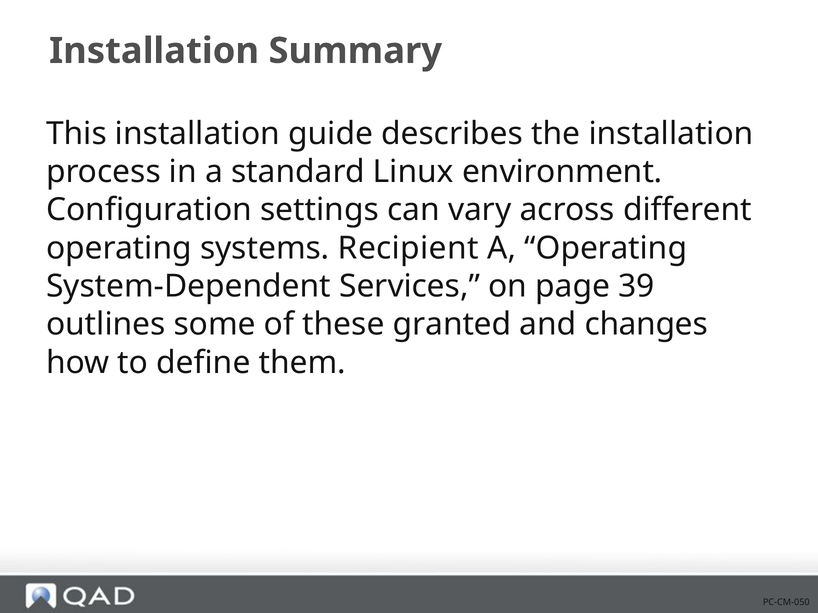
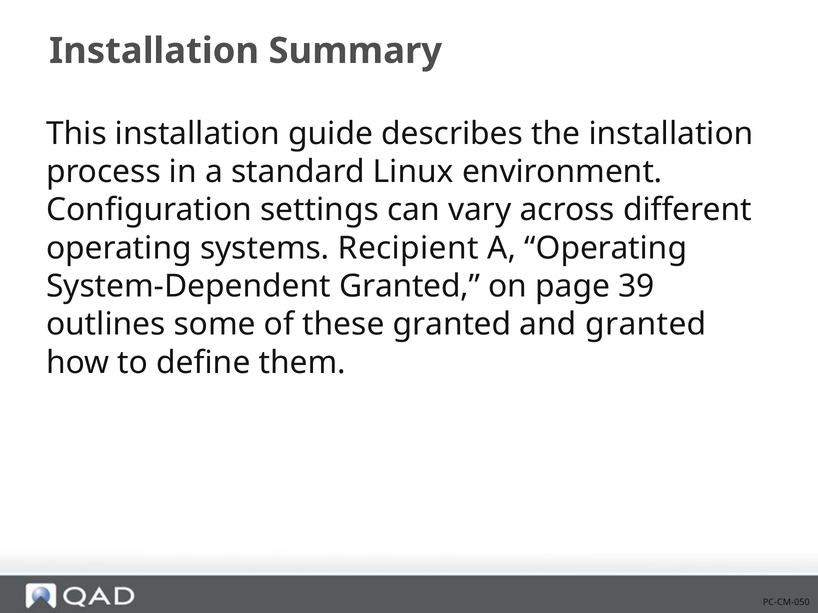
System-Dependent Services: Services -> Granted
and changes: changes -> granted
